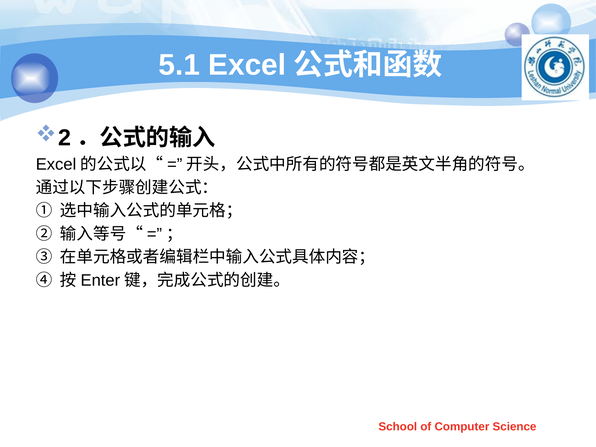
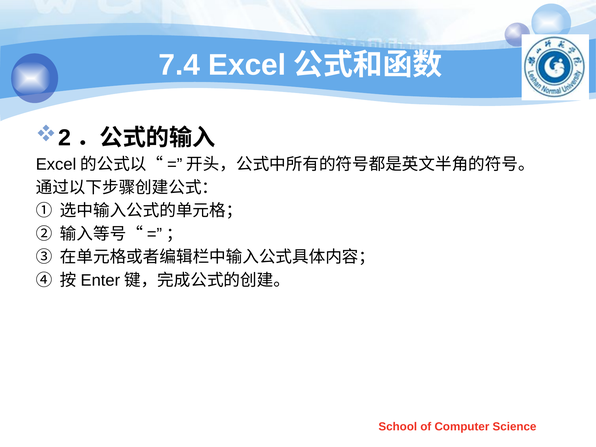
5.1: 5.1 -> 7.4
